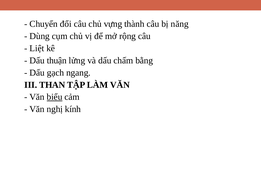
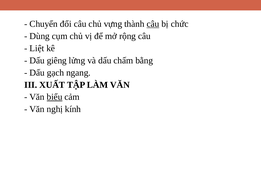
câu at (153, 24) underline: none -> present
năng: năng -> chức
thuận: thuận -> giêng
THAN: THAN -> XUẤT
